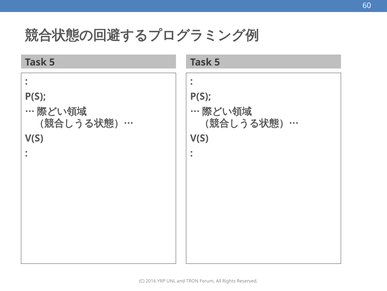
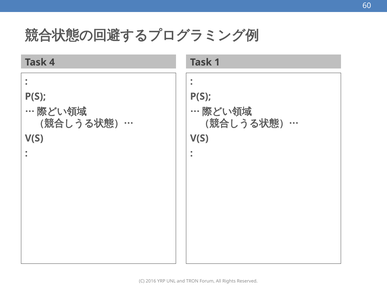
5 at (52, 62): 5 -> 4
5 at (217, 62): 5 -> 1
